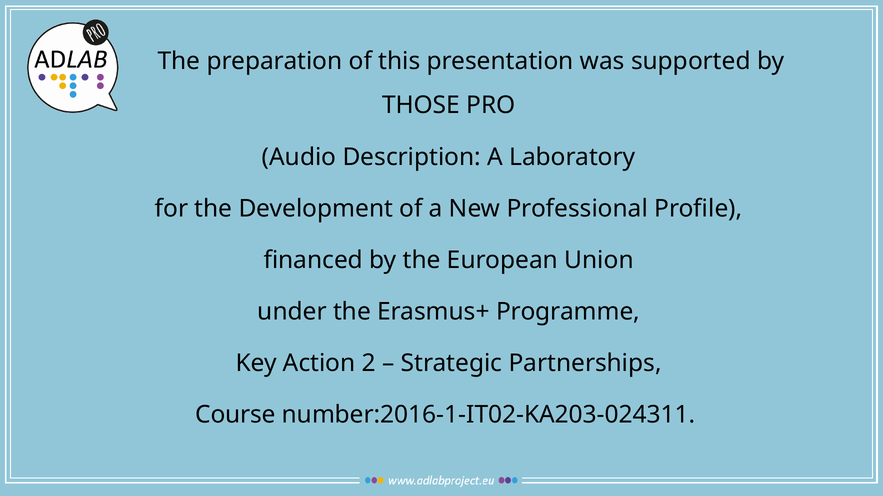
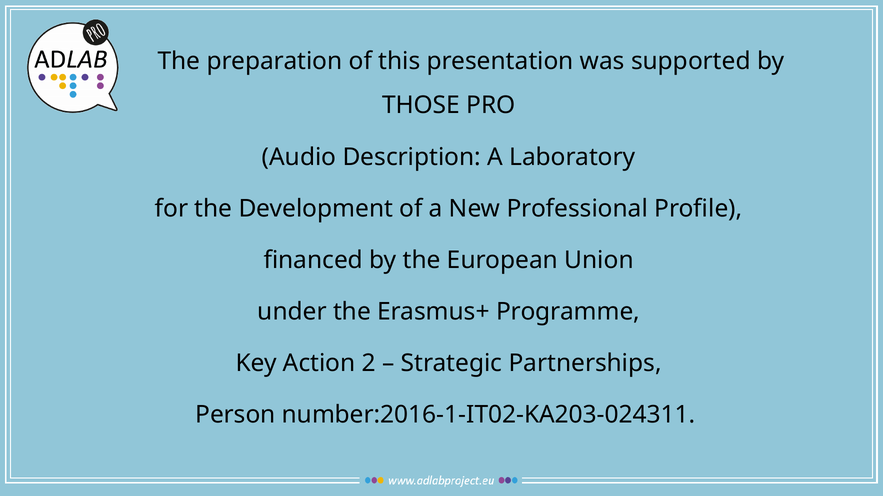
Course: Course -> Person
